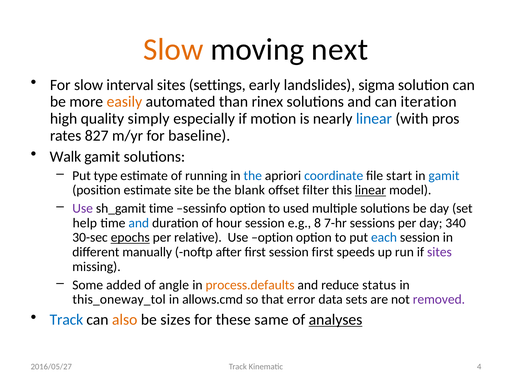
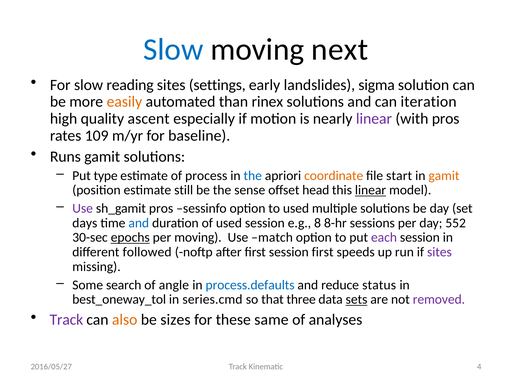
Slow at (173, 50) colour: orange -> blue
interval: interval -> reading
simply: simply -> ascent
linear at (374, 119) colour: blue -> purple
827: 827 -> 109
Walk: Walk -> Runs
running: running -> process
coordinate colour: blue -> orange
gamit at (444, 176) colour: blue -> orange
site: site -> still
blank: blank -> sense
filter: filter -> head
sh_gamit time: time -> pros
help: help -> days
of hour: hour -> used
7-hr: 7-hr -> 8-hr
340: 340 -> 552
per relative: relative -> moving
Use option: option -> match
each colour: blue -> purple
manually: manually -> followed
added: added -> search
process.defaults colour: orange -> blue
this_oneway_tol: this_oneway_tol -> best_oneway_tol
allows.cmd: allows.cmd -> series.cmd
error: error -> three
sets underline: none -> present
Track at (66, 320) colour: blue -> purple
analyses underline: present -> none
